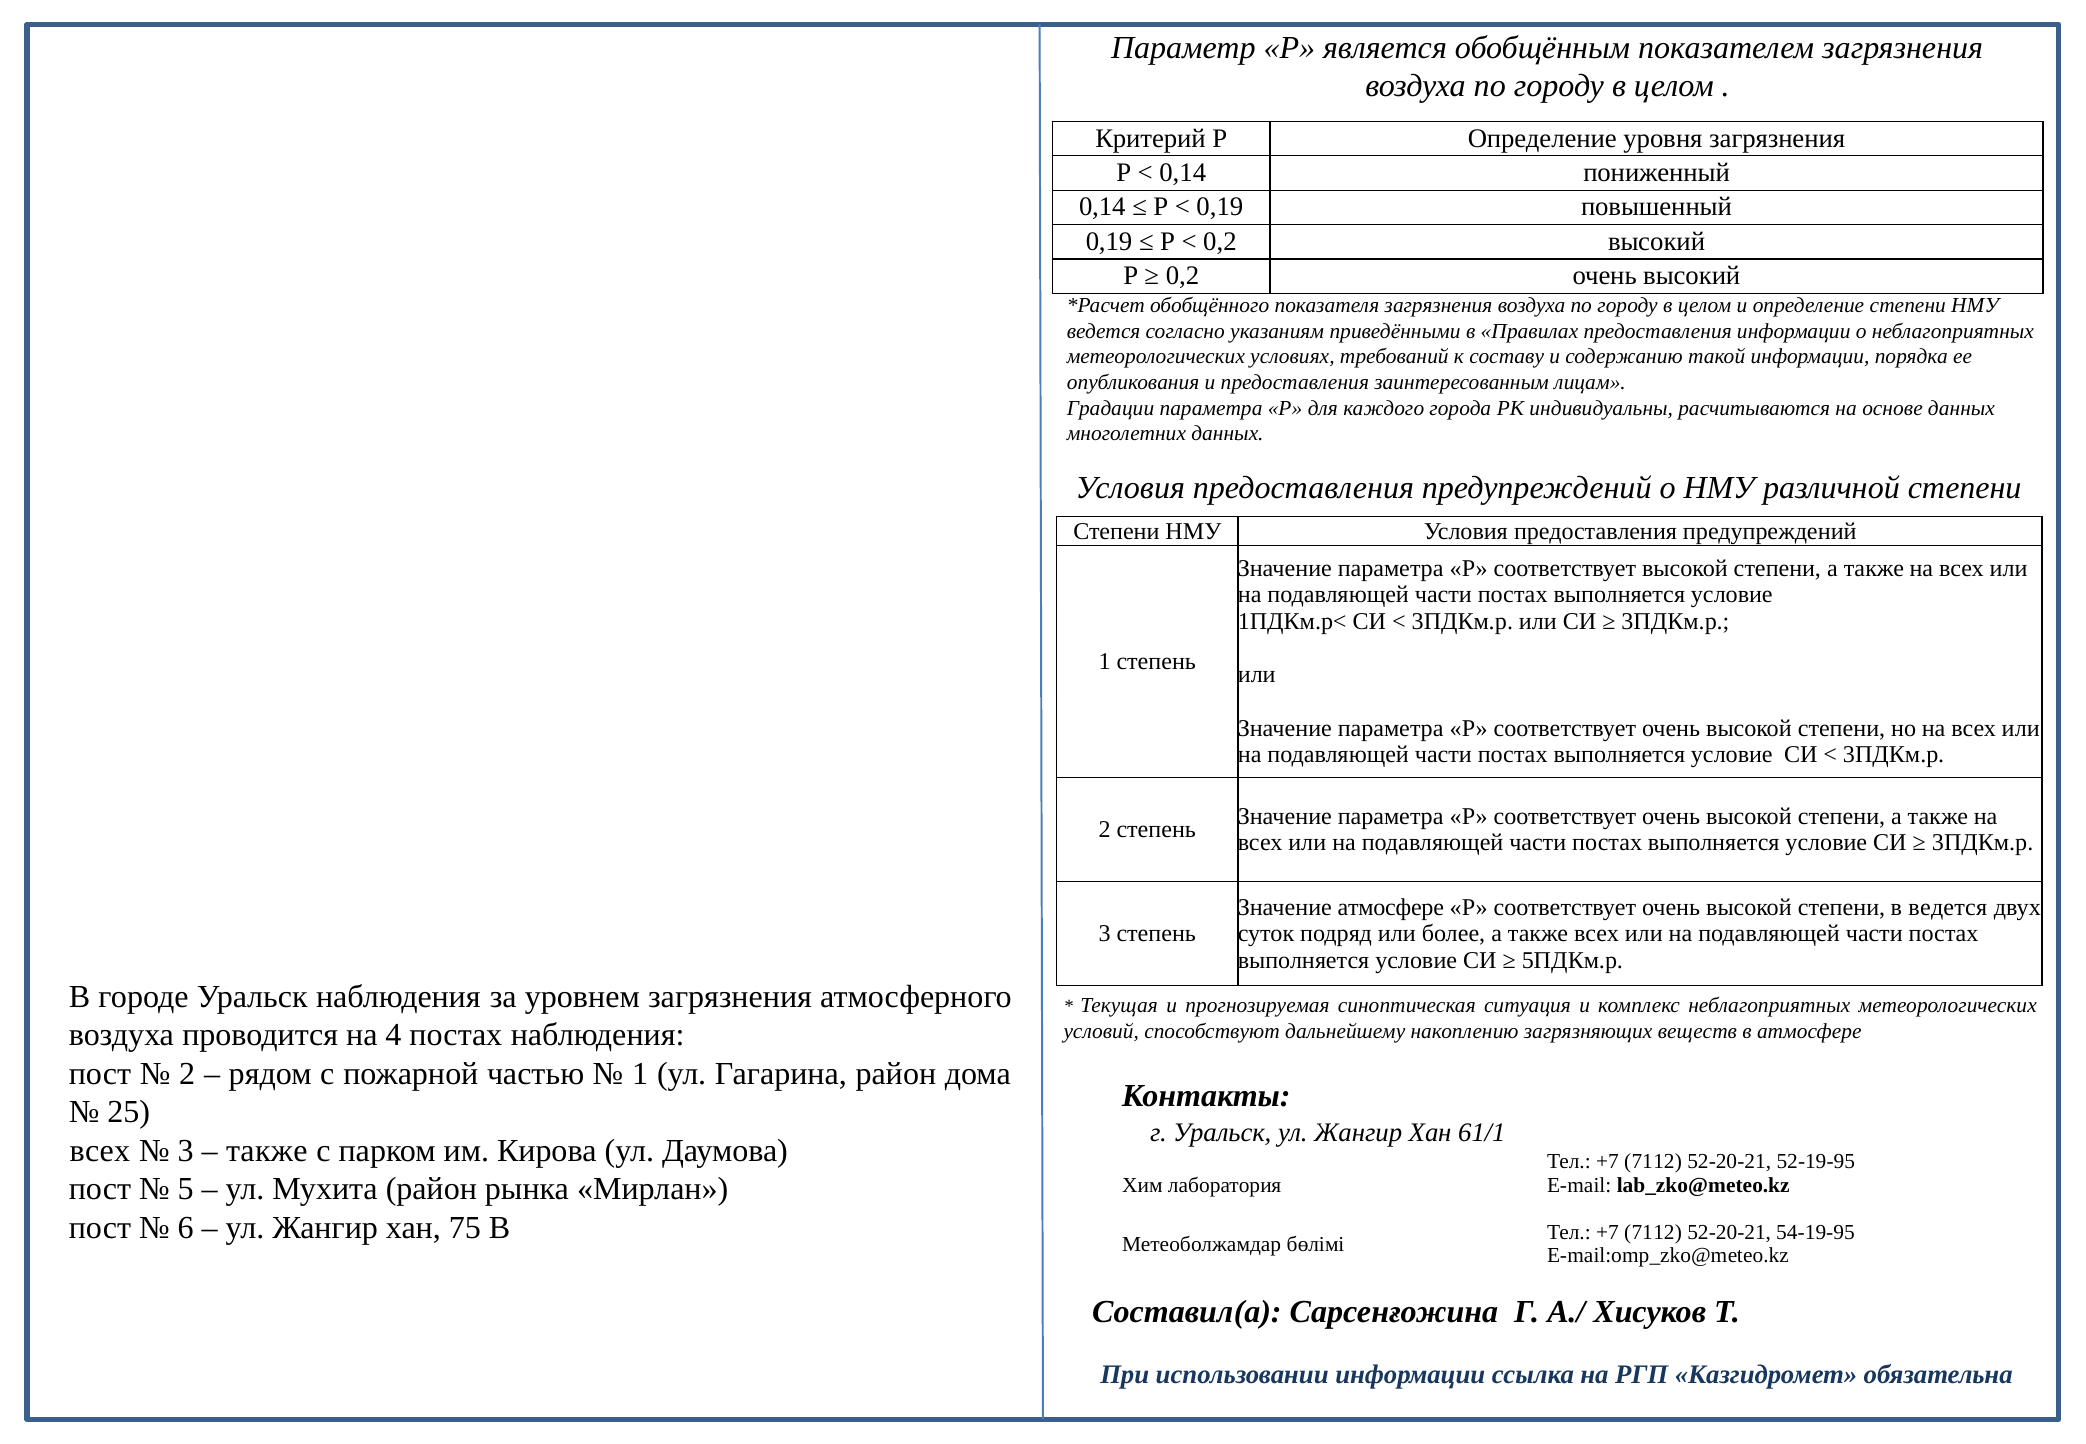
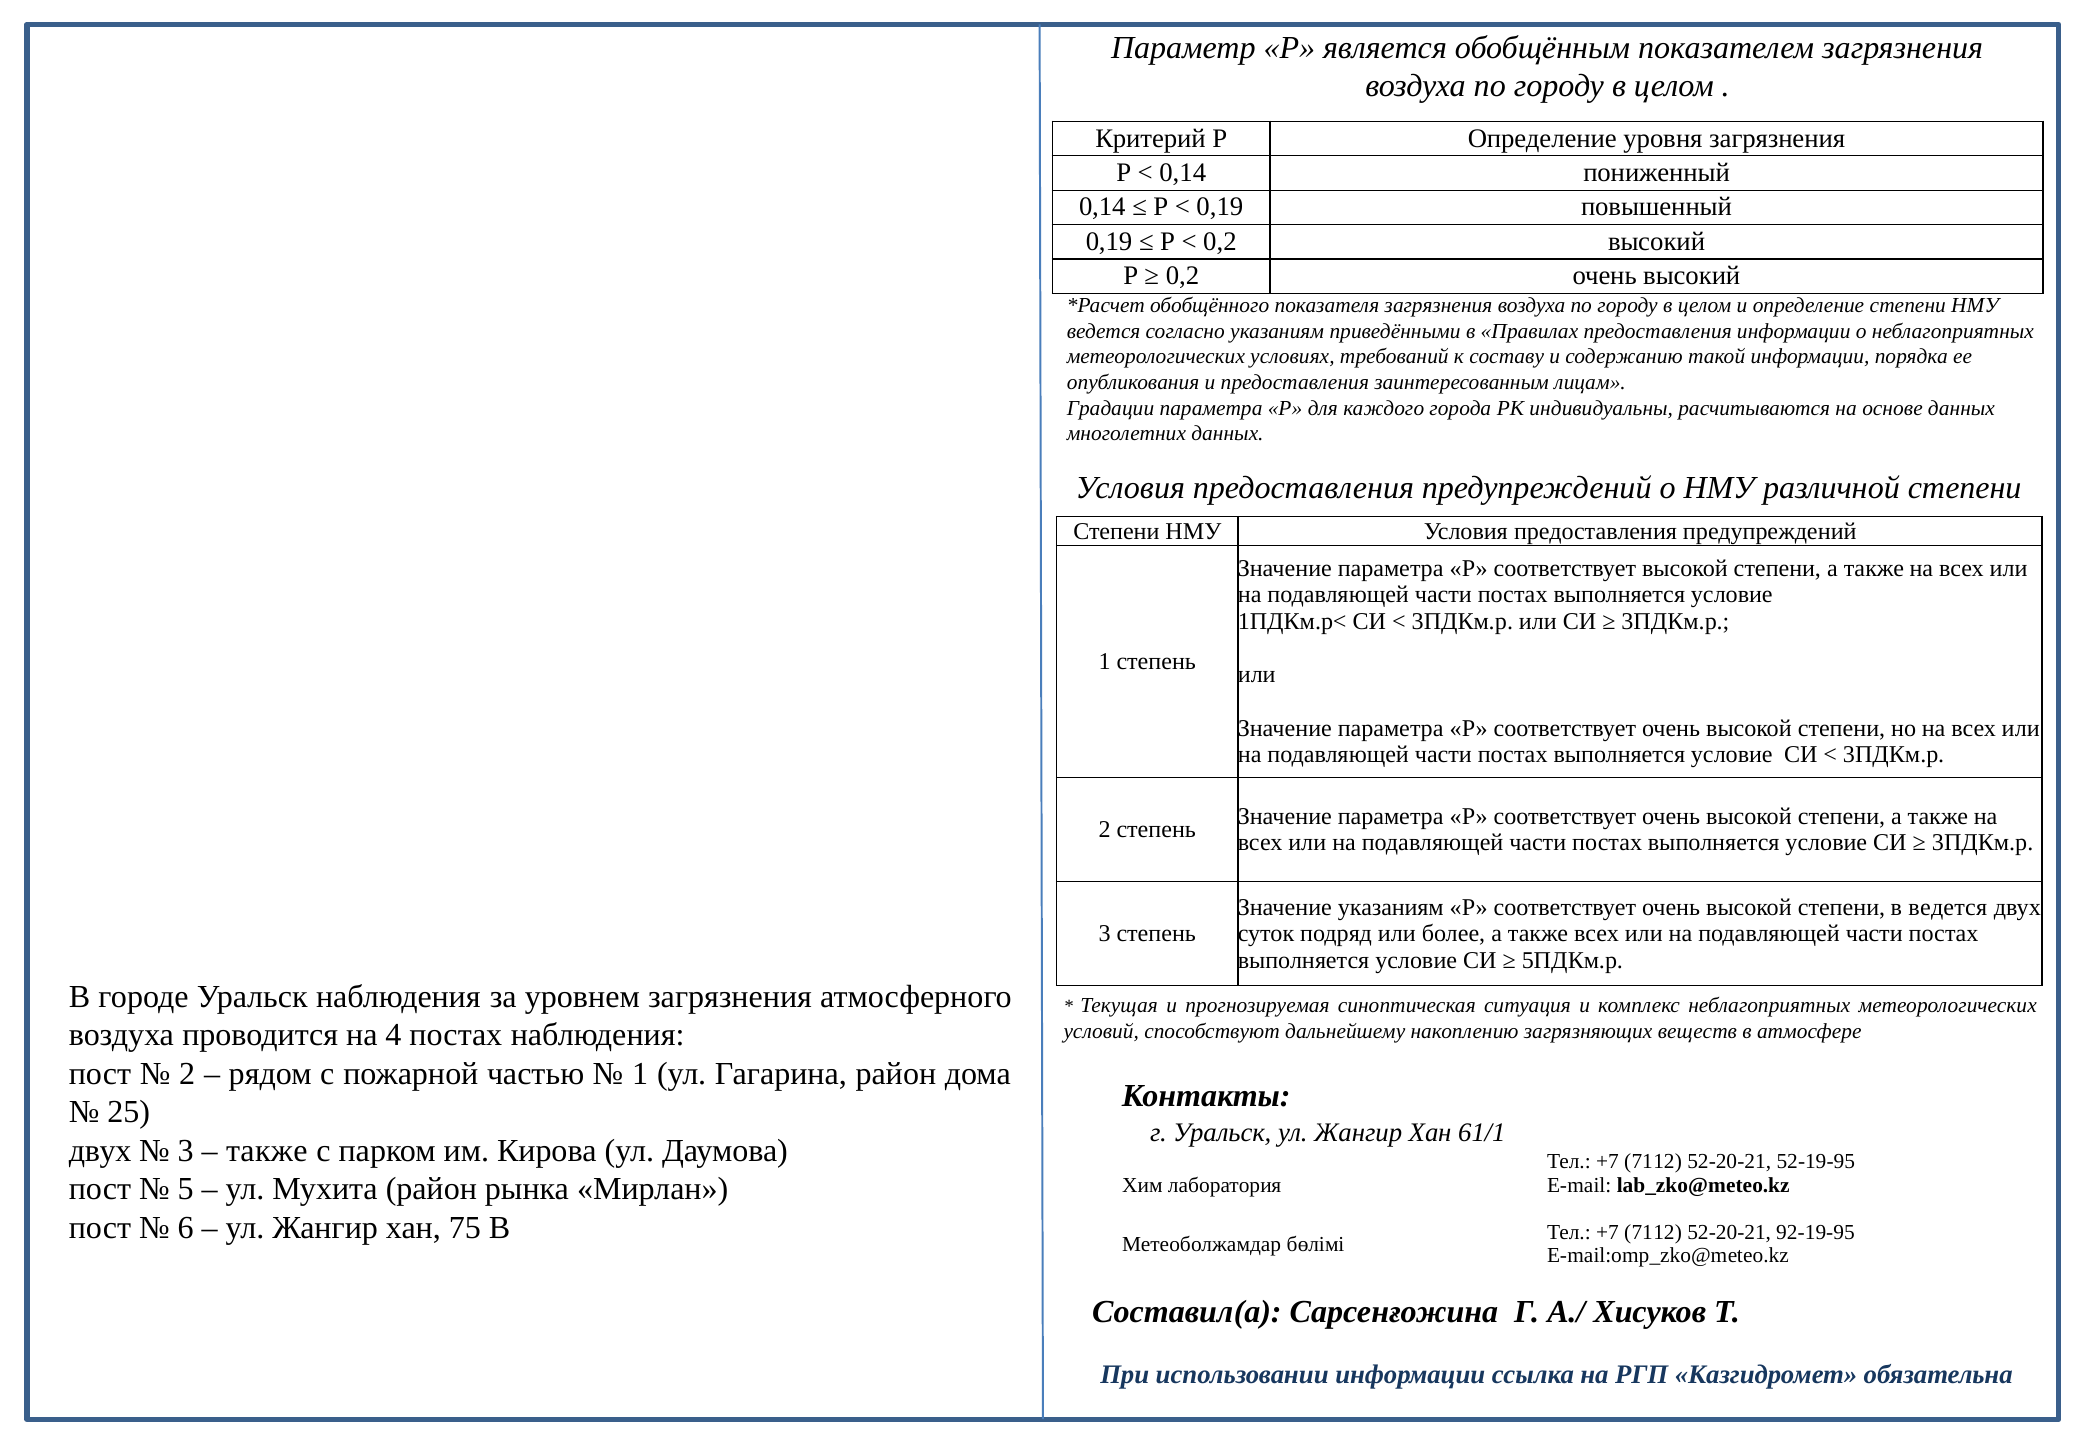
Значение атмосфере: атмосфере -> указаниям
всех at (100, 1151): всех -> двух
54-19-95: 54-19-95 -> 92-19-95
